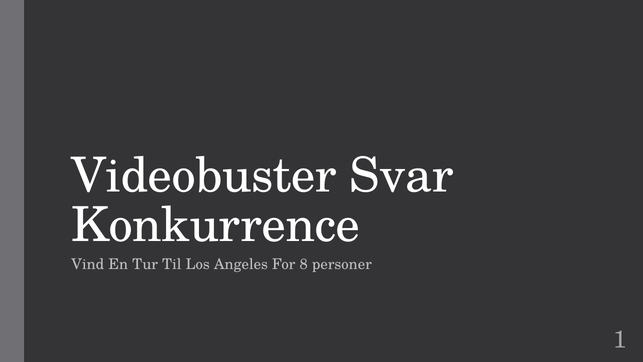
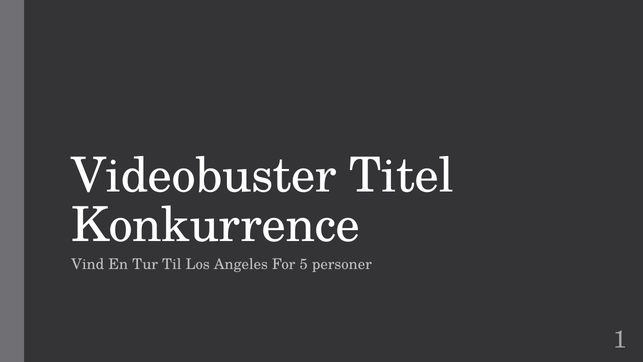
Svar: Svar -> Titel
8: 8 -> 5
